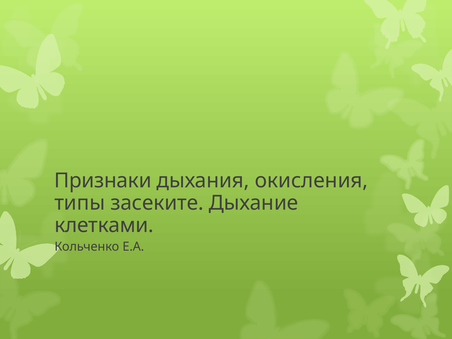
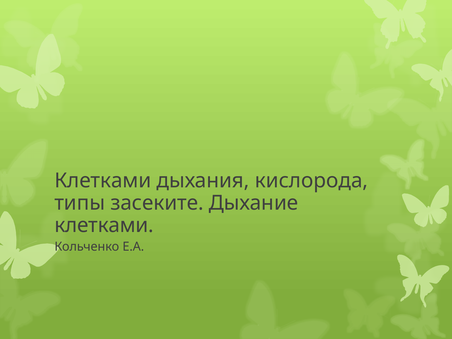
Признаки at (103, 181): Признаки -> Клетками
окисления: окисления -> кислорода
